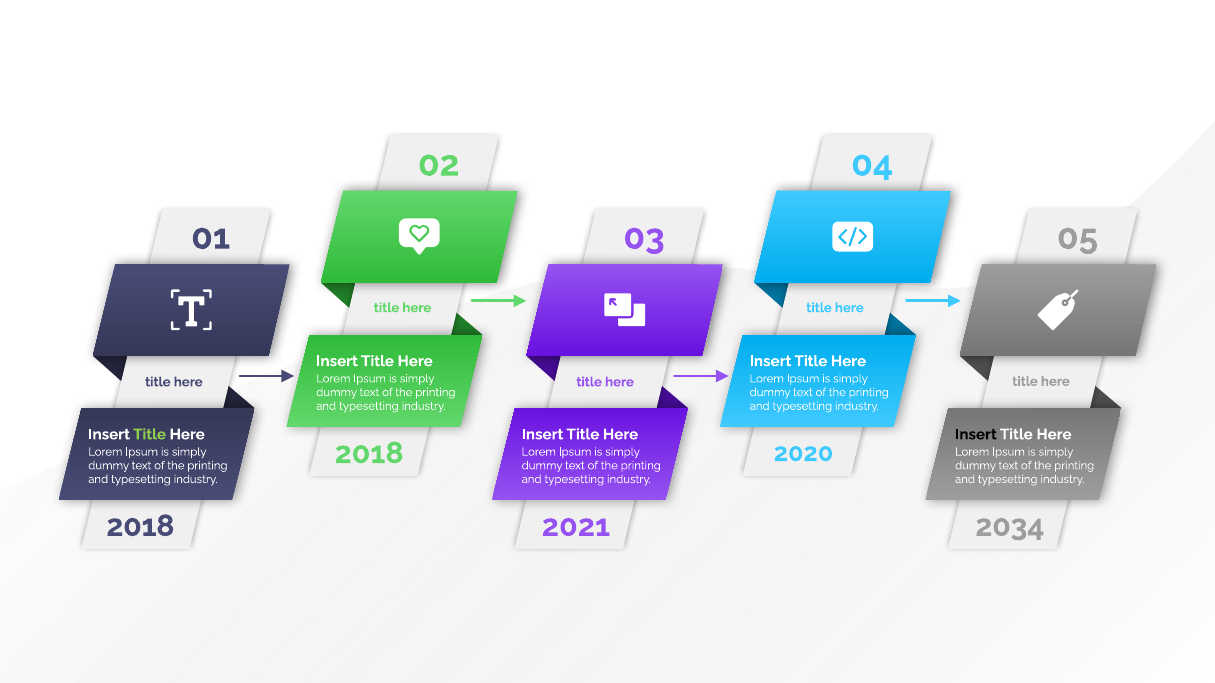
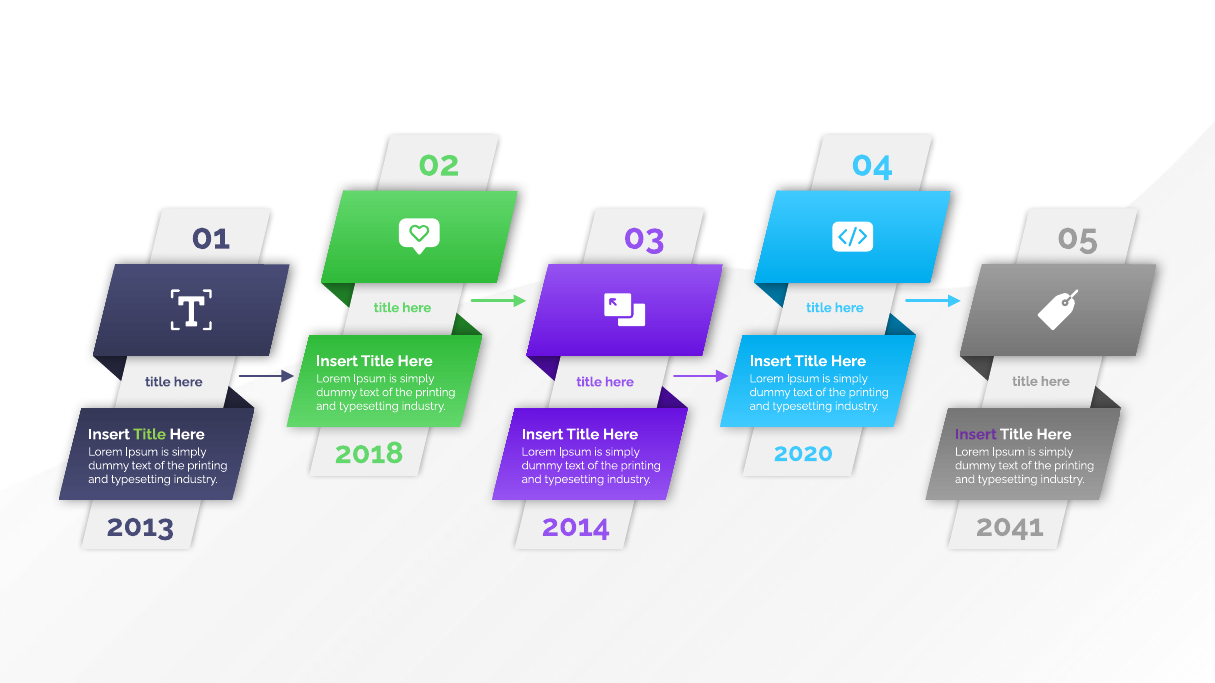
Insert at (976, 435) colour: black -> purple
2018 at (140, 526): 2018 -> 2013
2021: 2021 -> 2014
2034: 2034 -> 2041
